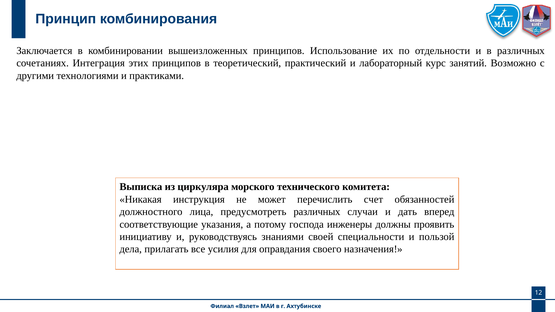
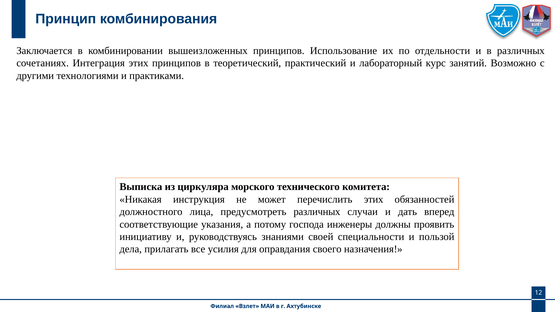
перечислить счет: счет -> этих
